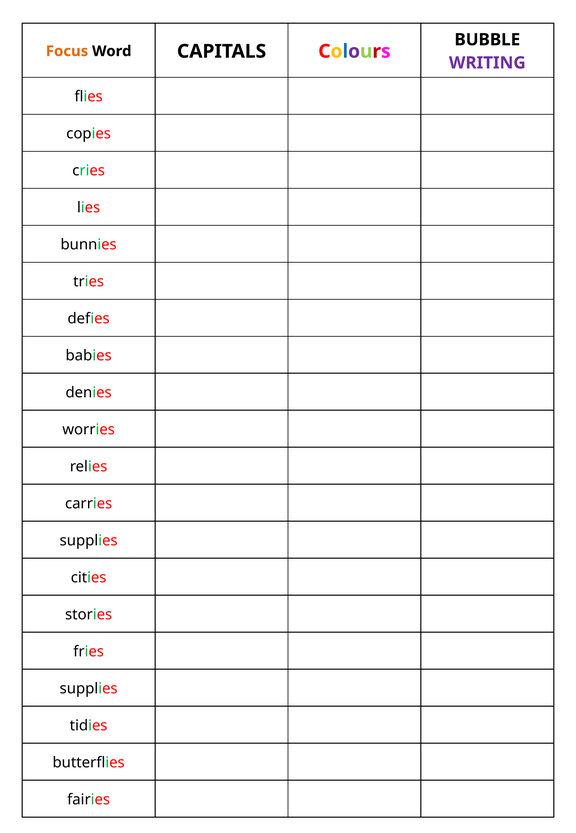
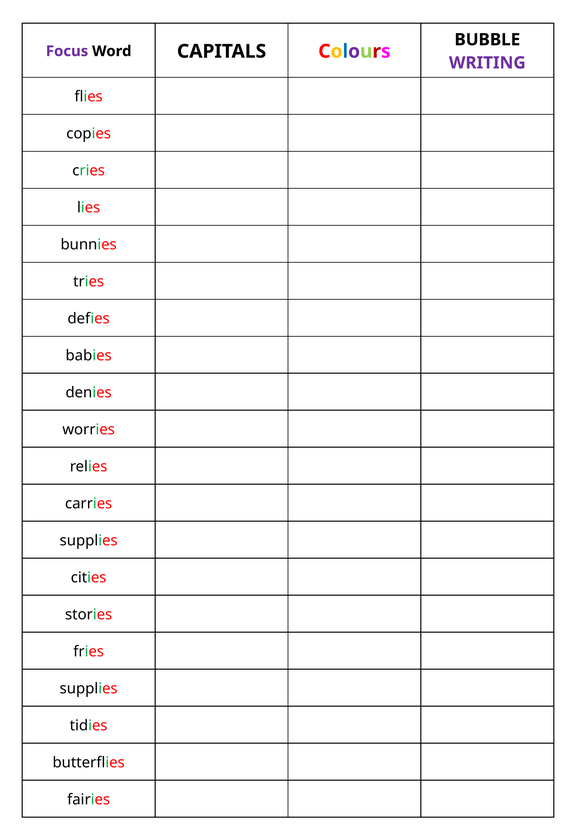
Focus colour: orange -> purple
